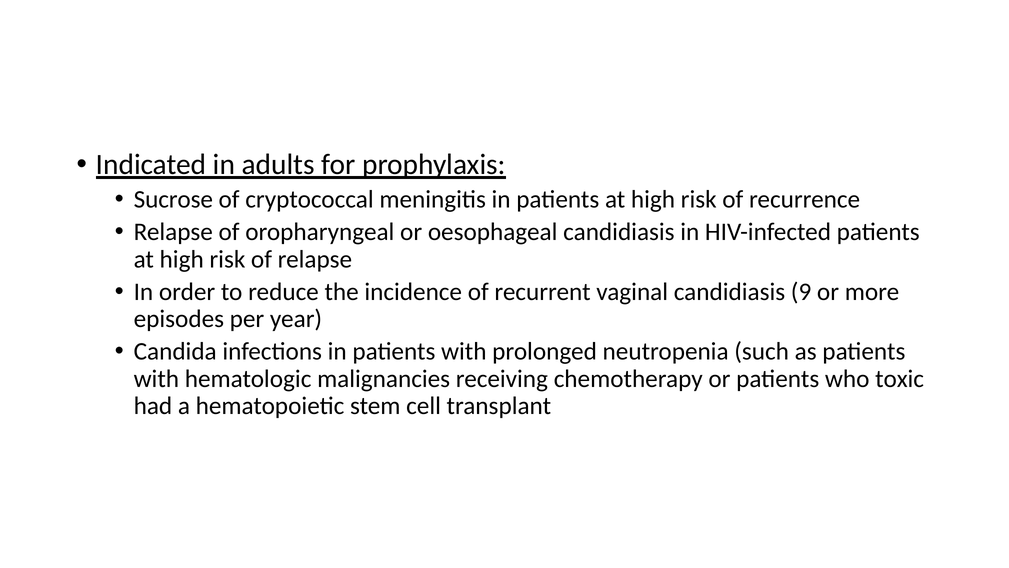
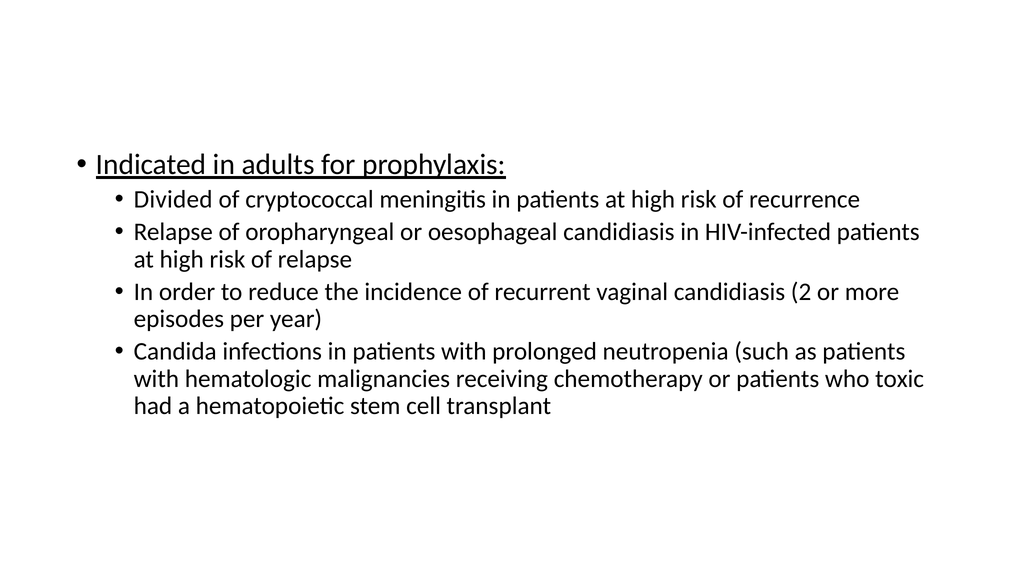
Sucrose: Sucrose -> Divided
9: 9 -> 2
